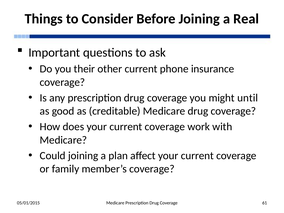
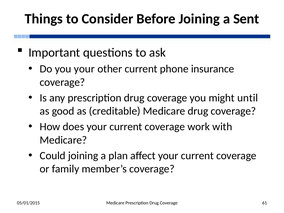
Real: Real -> Sent
you their: their -> your
